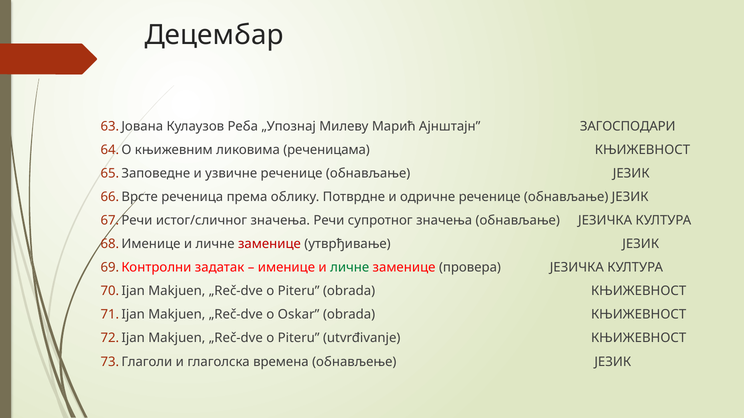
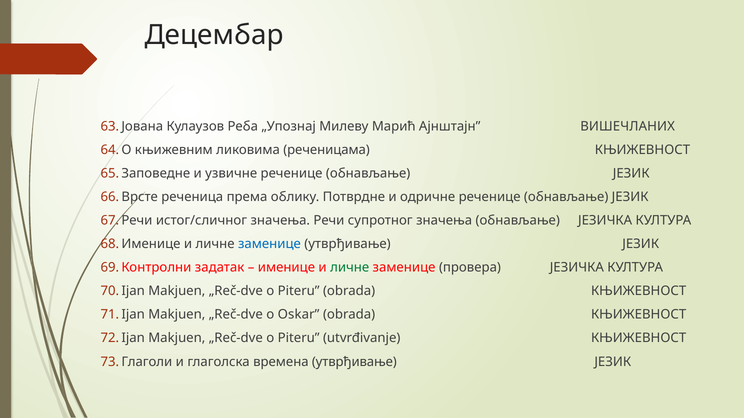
ЗАГОСПОДАРИ: ЗАГОСПОДАРИ -> ВИШЕЧЛАНИХ
заменице at (269, 244) colour: red -> blue
времена обнављење: обнављење -> утврђивање
